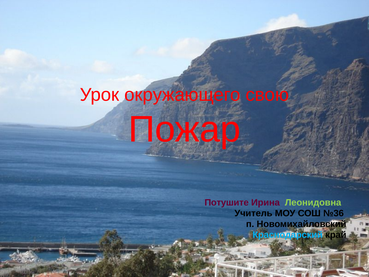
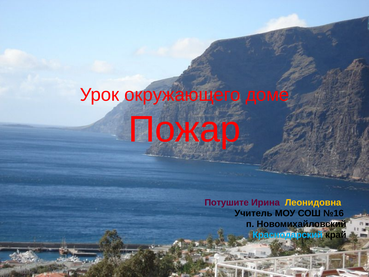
свою: свою -> доме
Леонидовна colour: light green -> yellow
№36: №36 -> №16
